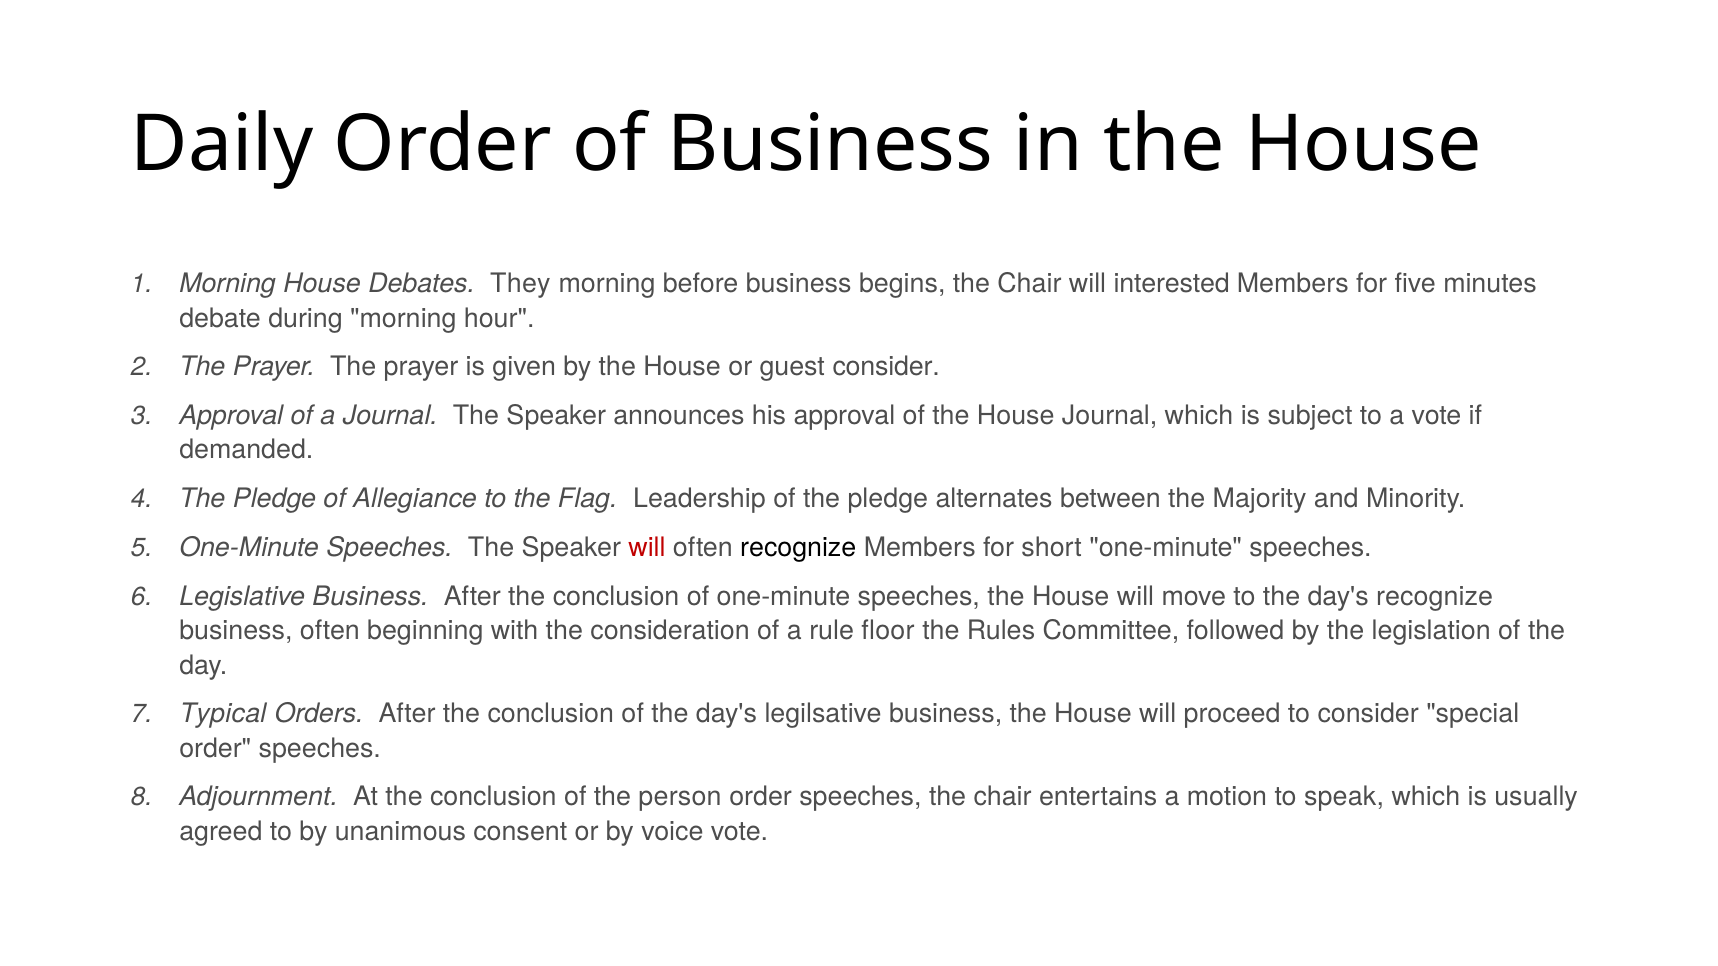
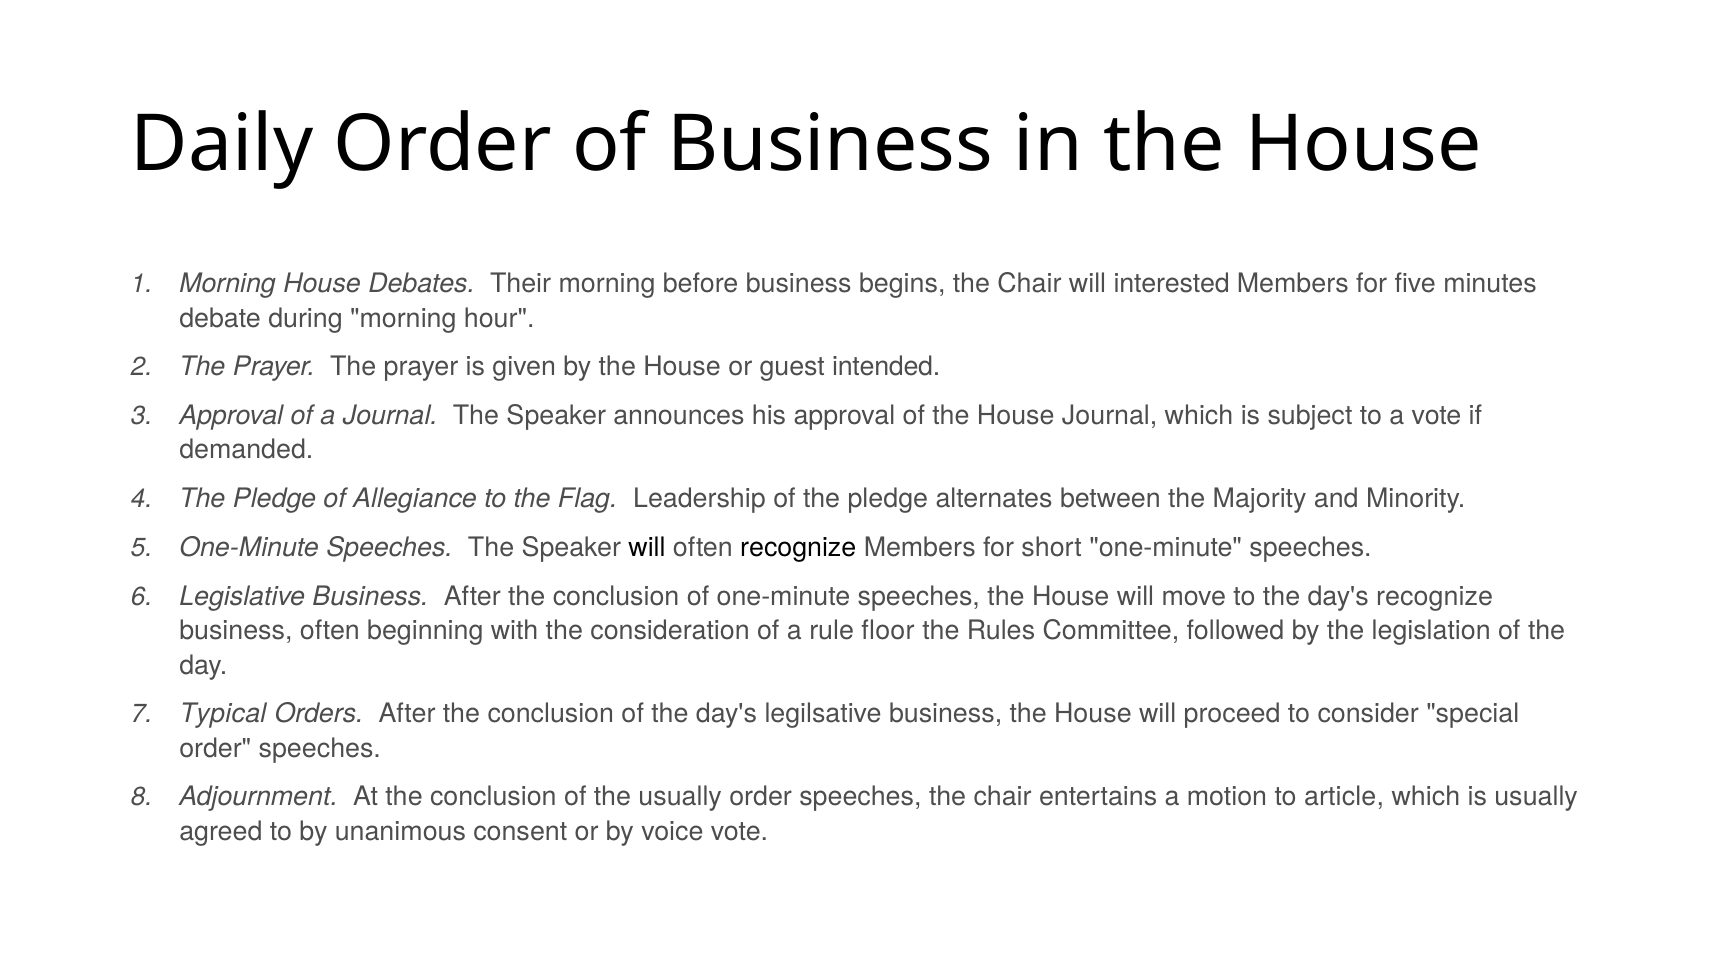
They: They -> Their
guest consider: consider -> intended
will at (647, 548) colour: red -> black
the person: person -> usually
speak: speak -> article
